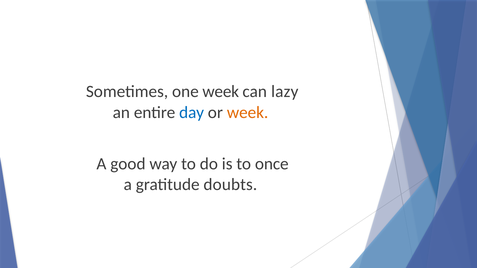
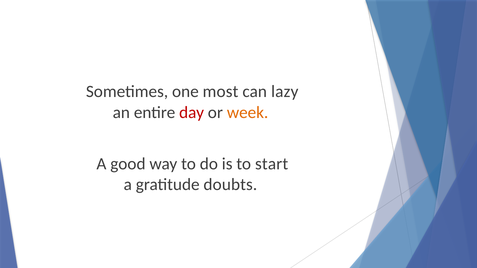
one week: week -> most
day colour: blue -> red
once: once -> start
